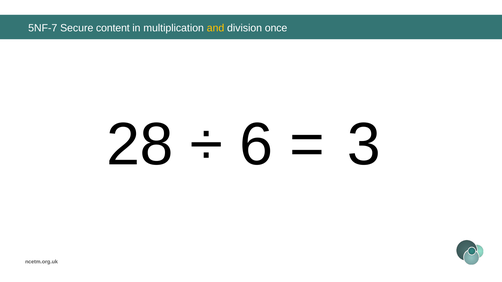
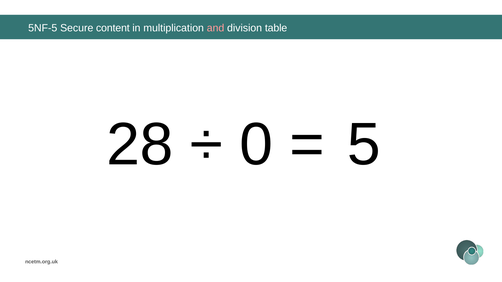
5NF-7: 5NF-7 -> 5NF-5
and colour: yellow -> pink
once: once -> table
6: 6 -> 0
3: 3 -> 5
